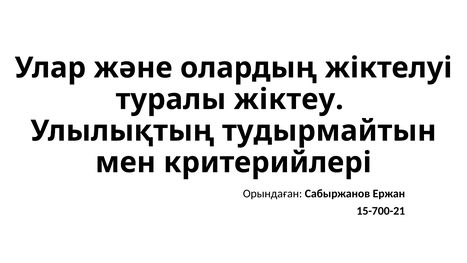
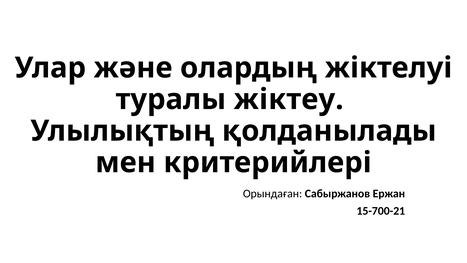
тудырмайтын: тудырмайтын -> қолданылады
